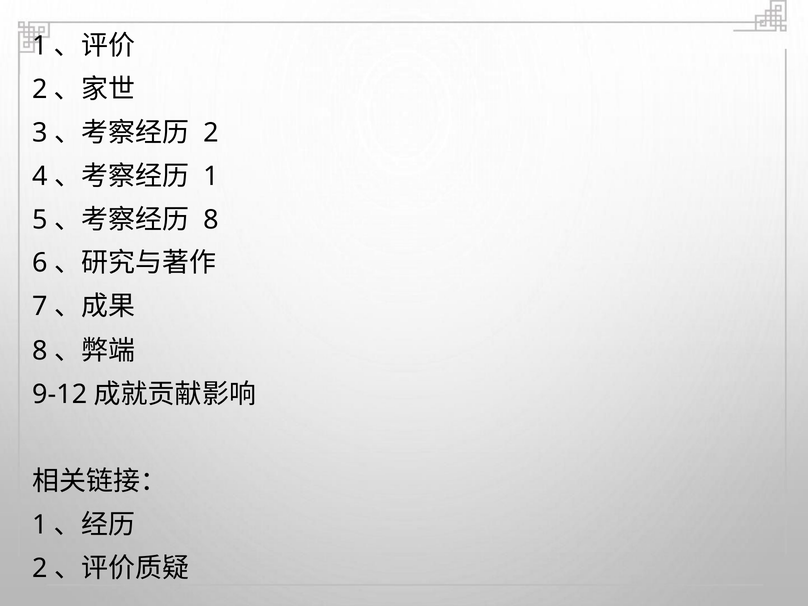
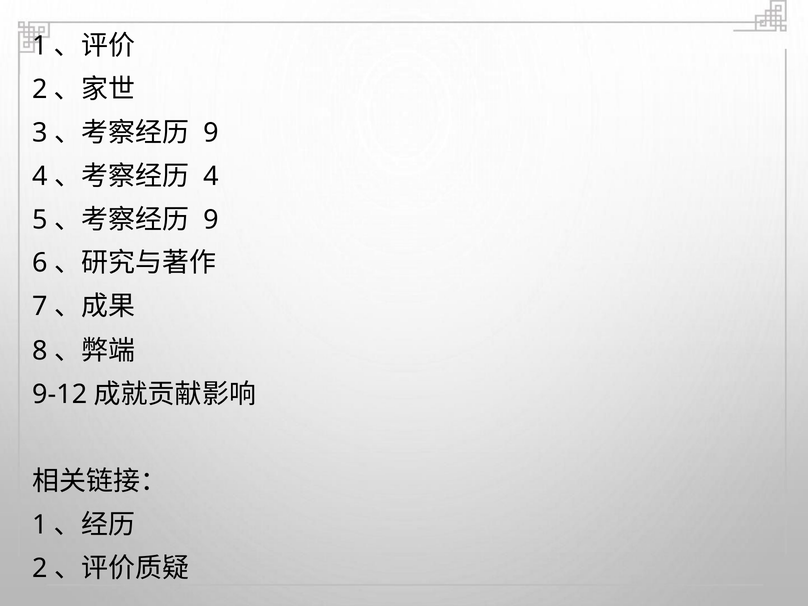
2 at (211, 133): 2 -> 9
1 at (211, 176): 1 -> 4
8 at (211, 220): 8 -> 9
